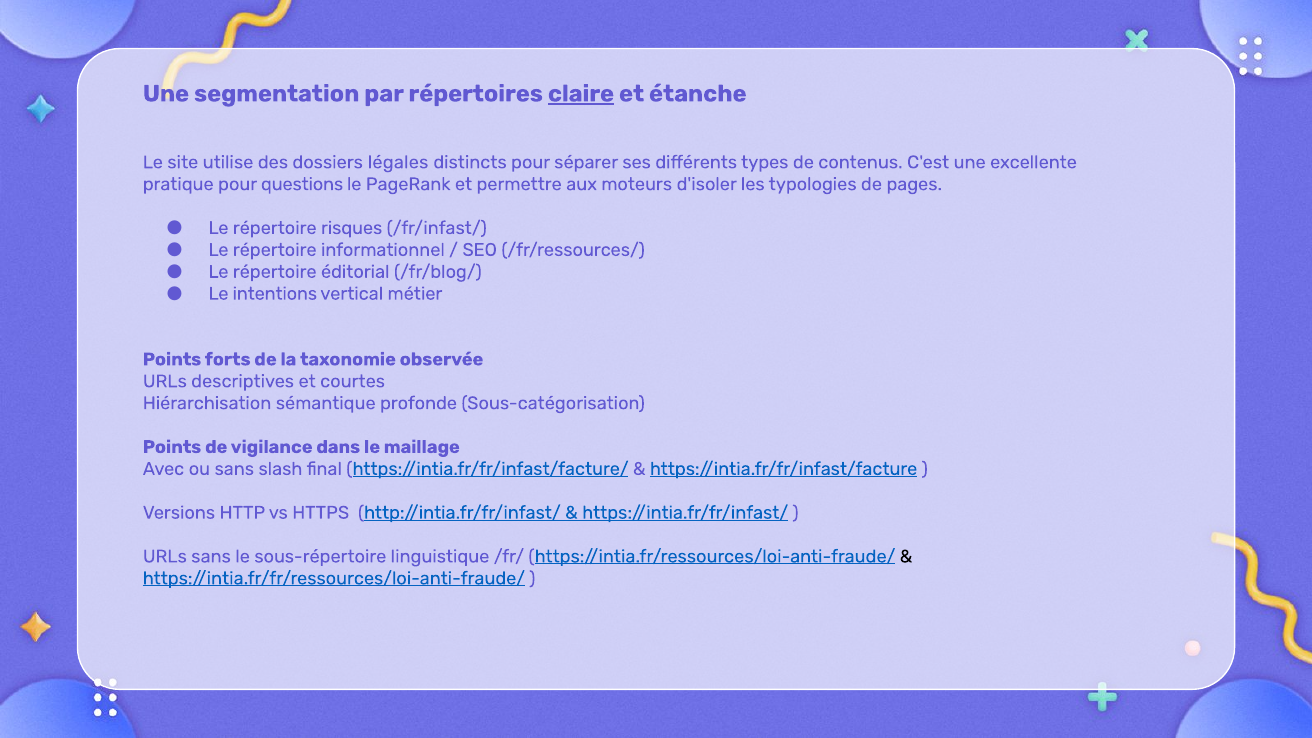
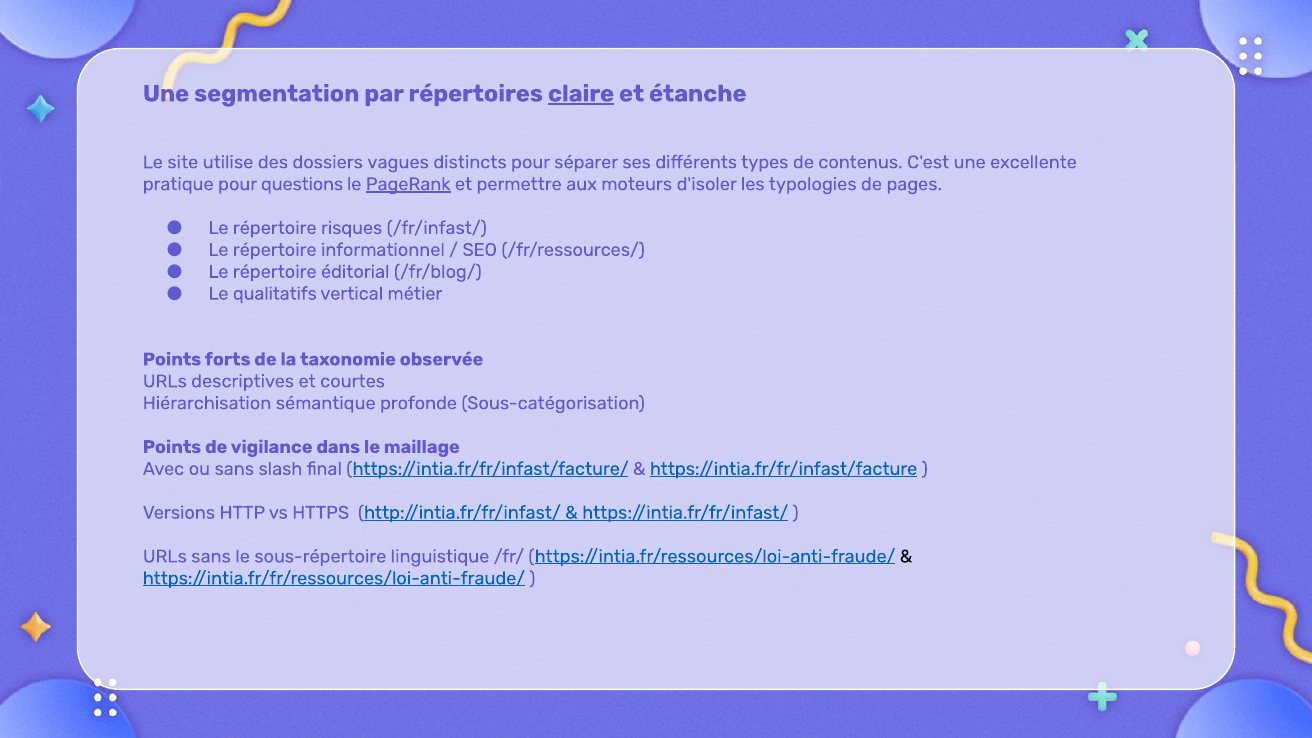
légales: légales -> vagues
PageRank underline: none -> present
intentions: intentions -> qualitatifs
